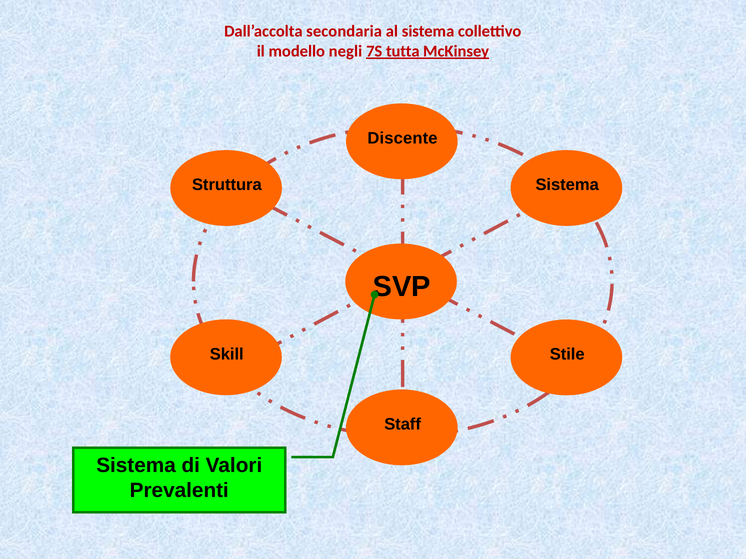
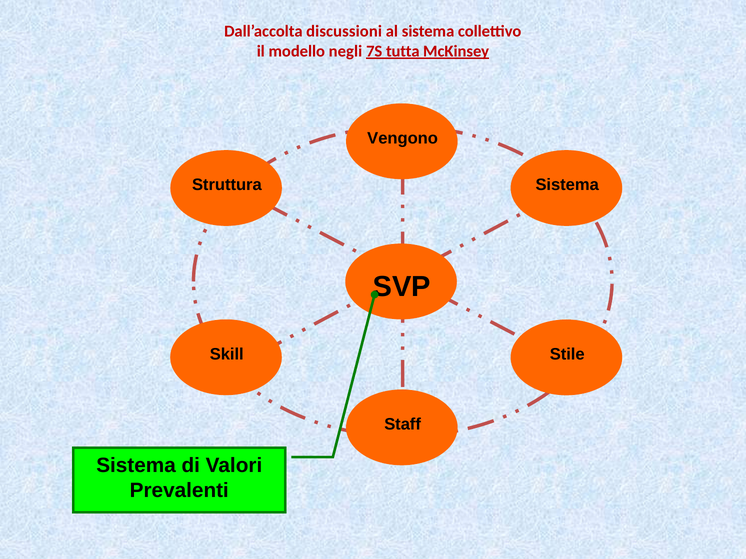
secondaria: secondaria -> discussioni
Discente: Discente -> Vengono
